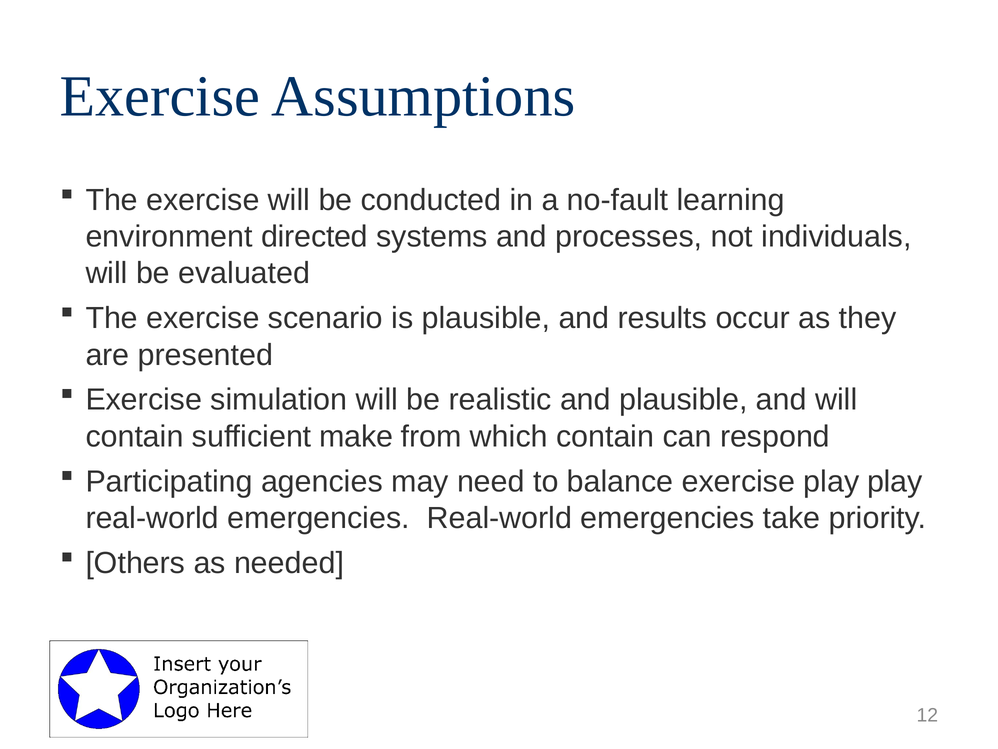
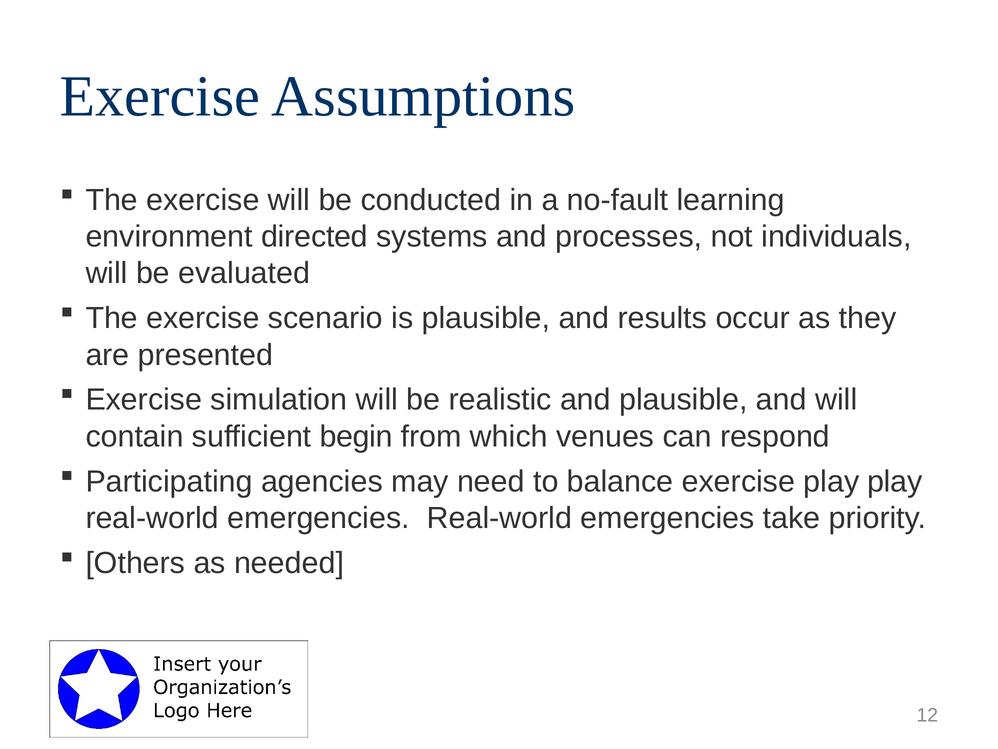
make: make -> begin
which contain: contain -> venues
